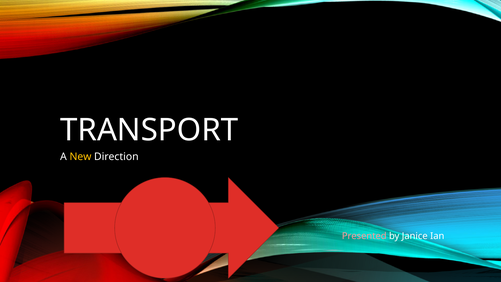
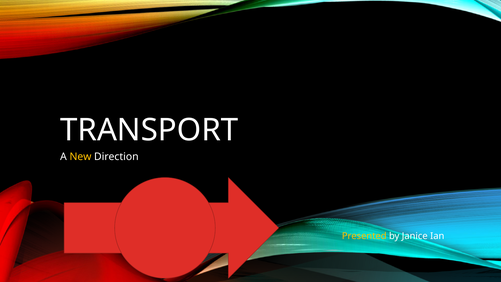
Presented colour: pink -> yellow
